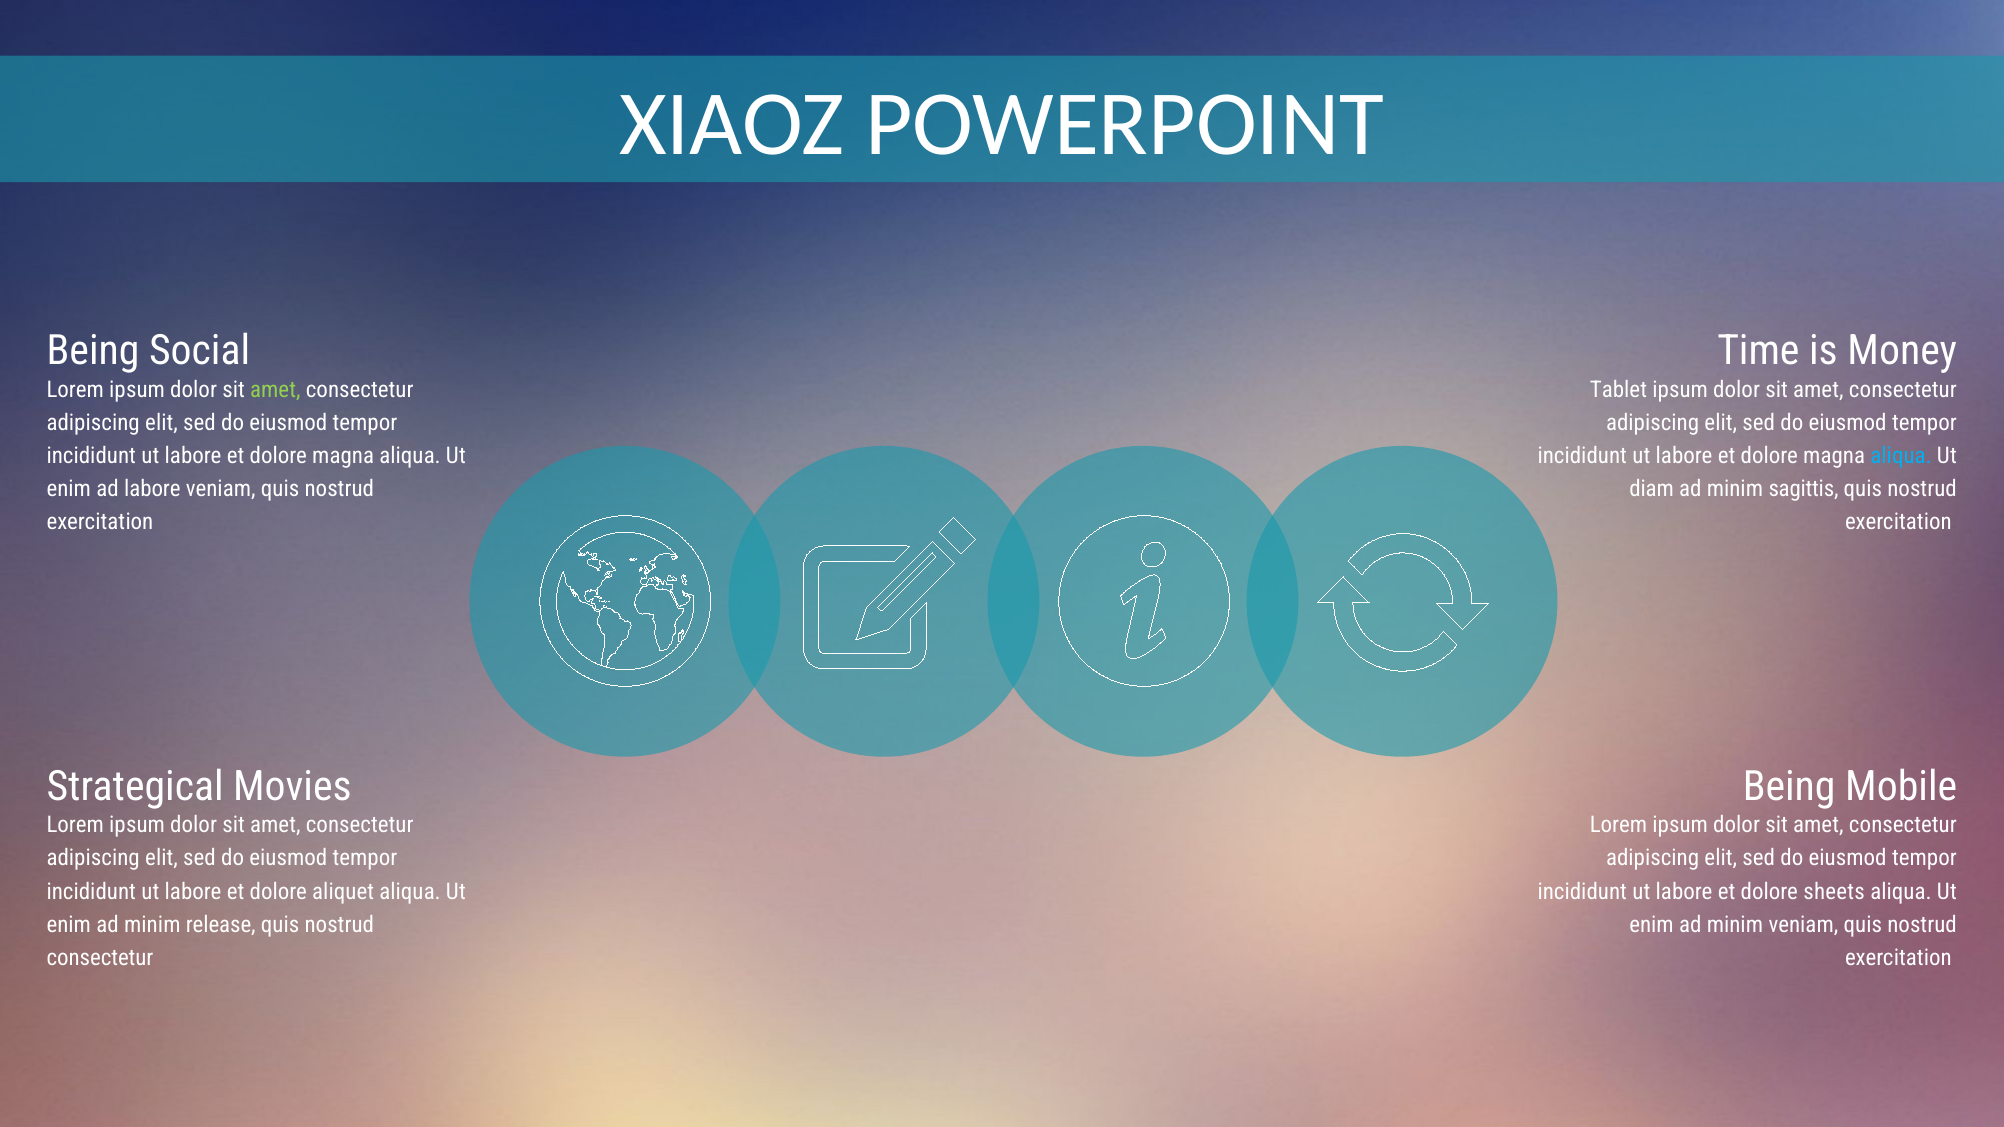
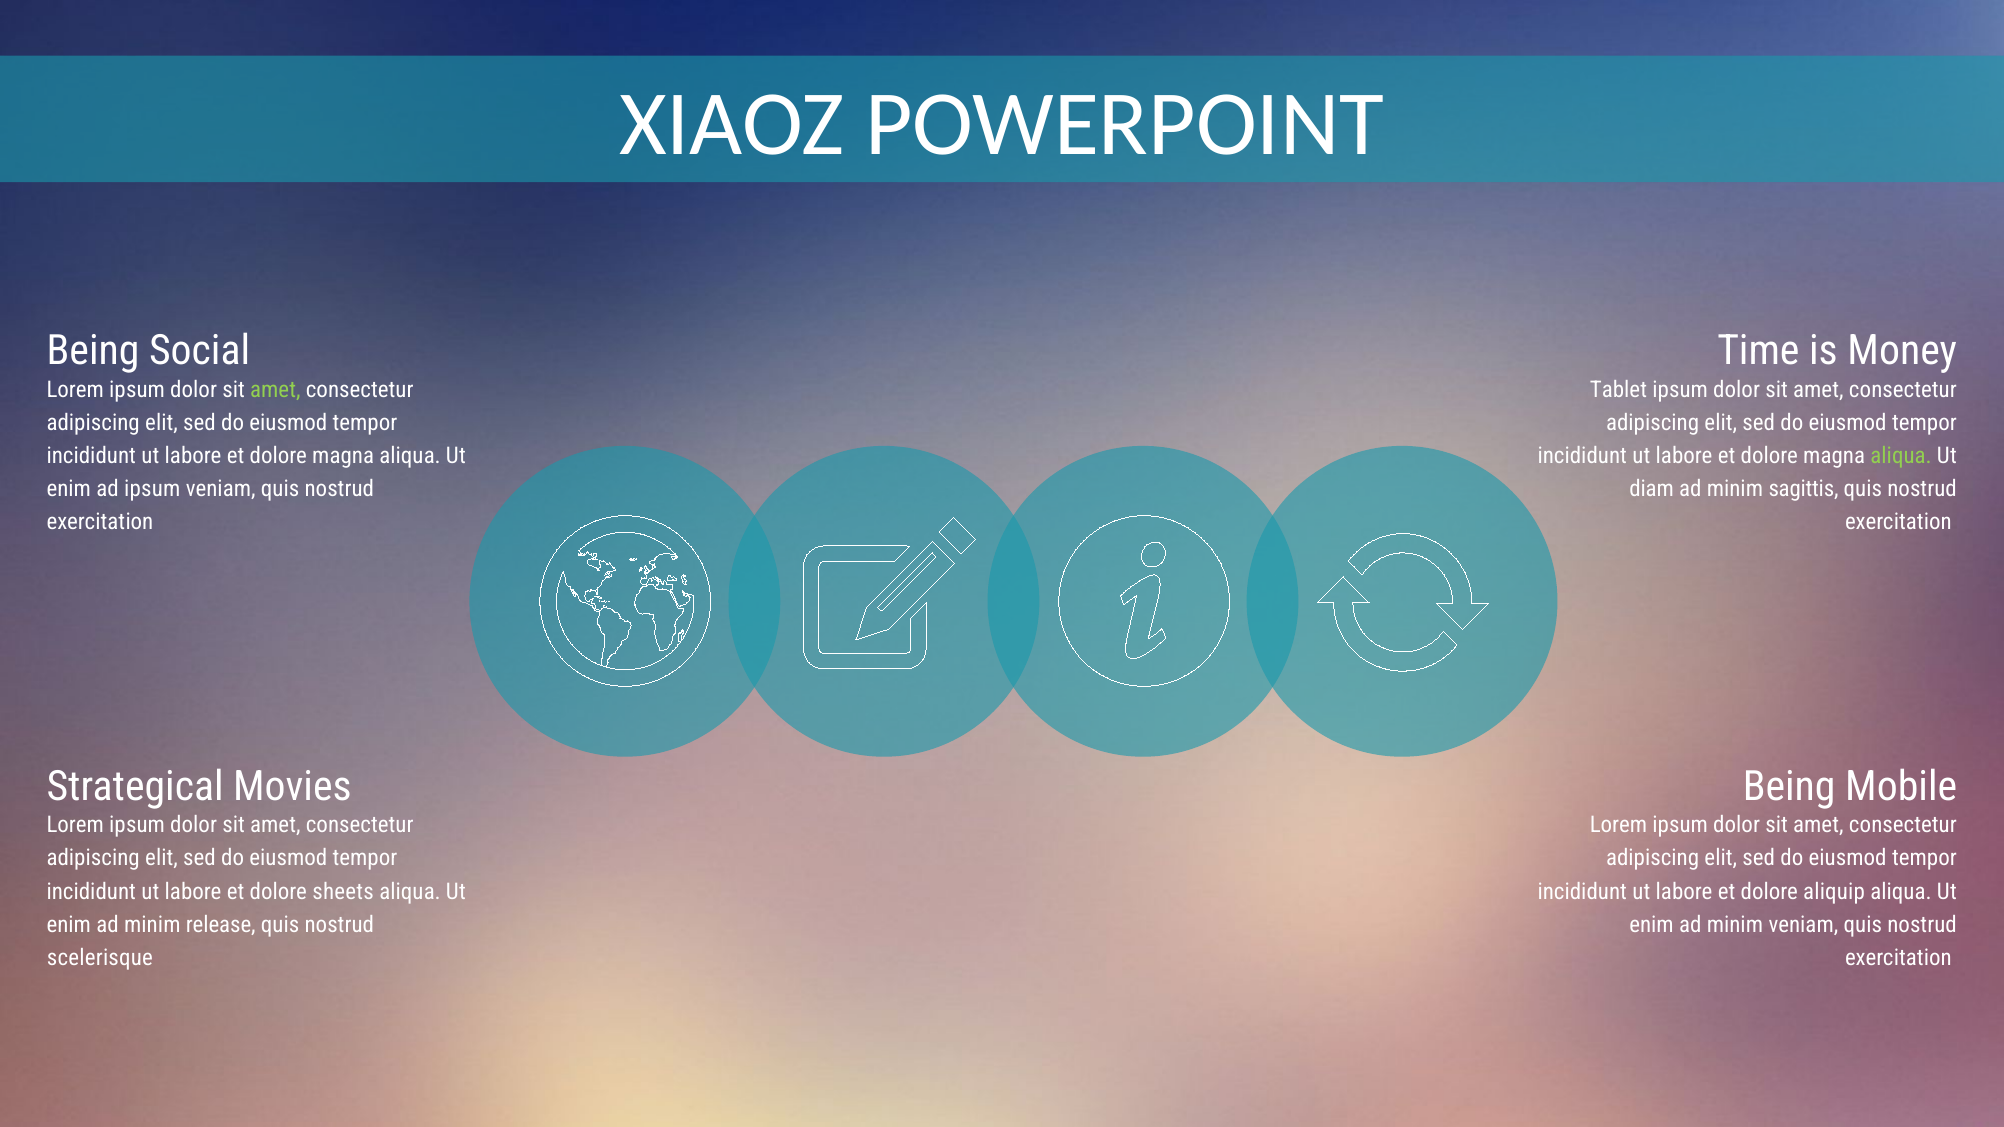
aliqua at (1901, 456) colour: light blue -> light green
ad labore: labore -> ipsum
aliquet: aliquet -> sheets
sheets: sheets -> aliquip
consectetur at (100, 958): consectetur -> scelerisque
